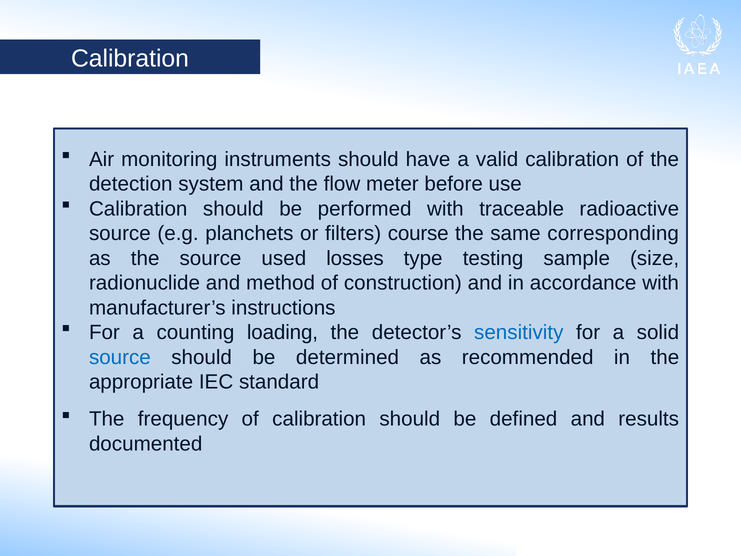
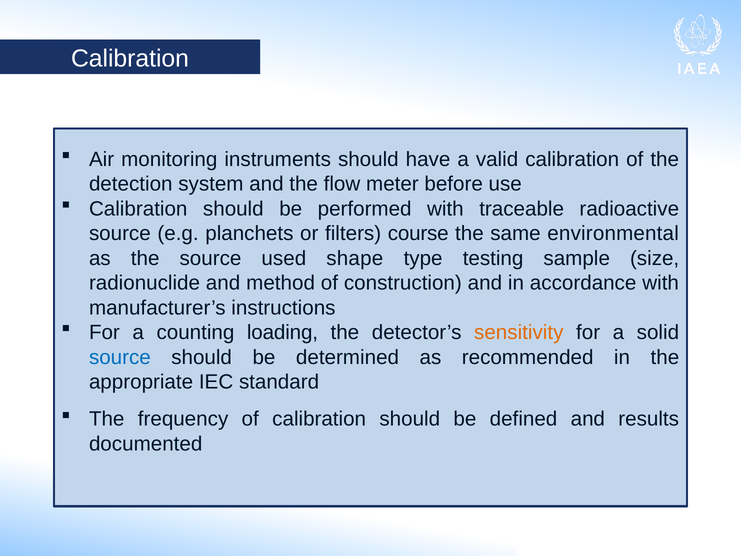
corresponding: corresponding -> environmental
losses: losses -> shape
sensitivity colour: blue -> orange
